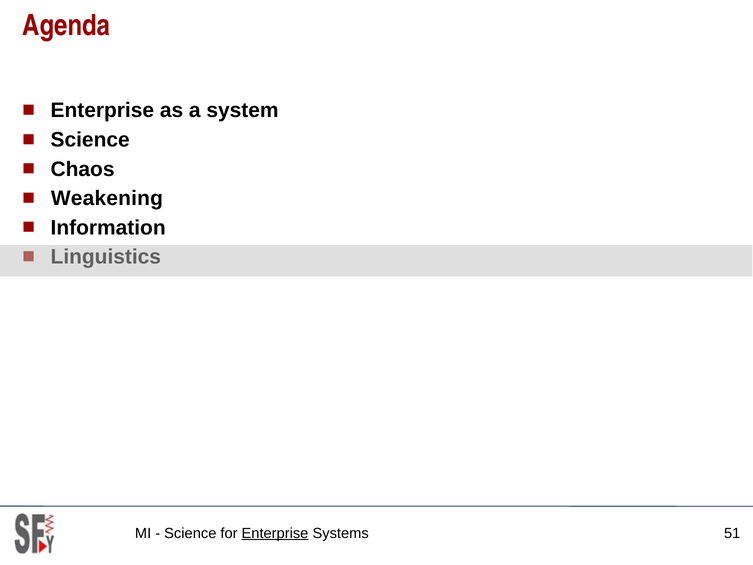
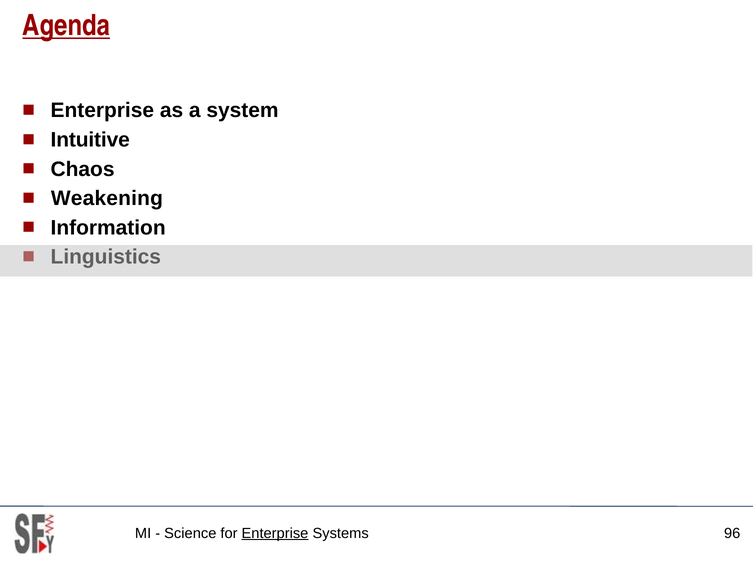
Agenda underline: none -> present
Science at (90, 140): Science -> Intuitive
51: 51 -> 96
